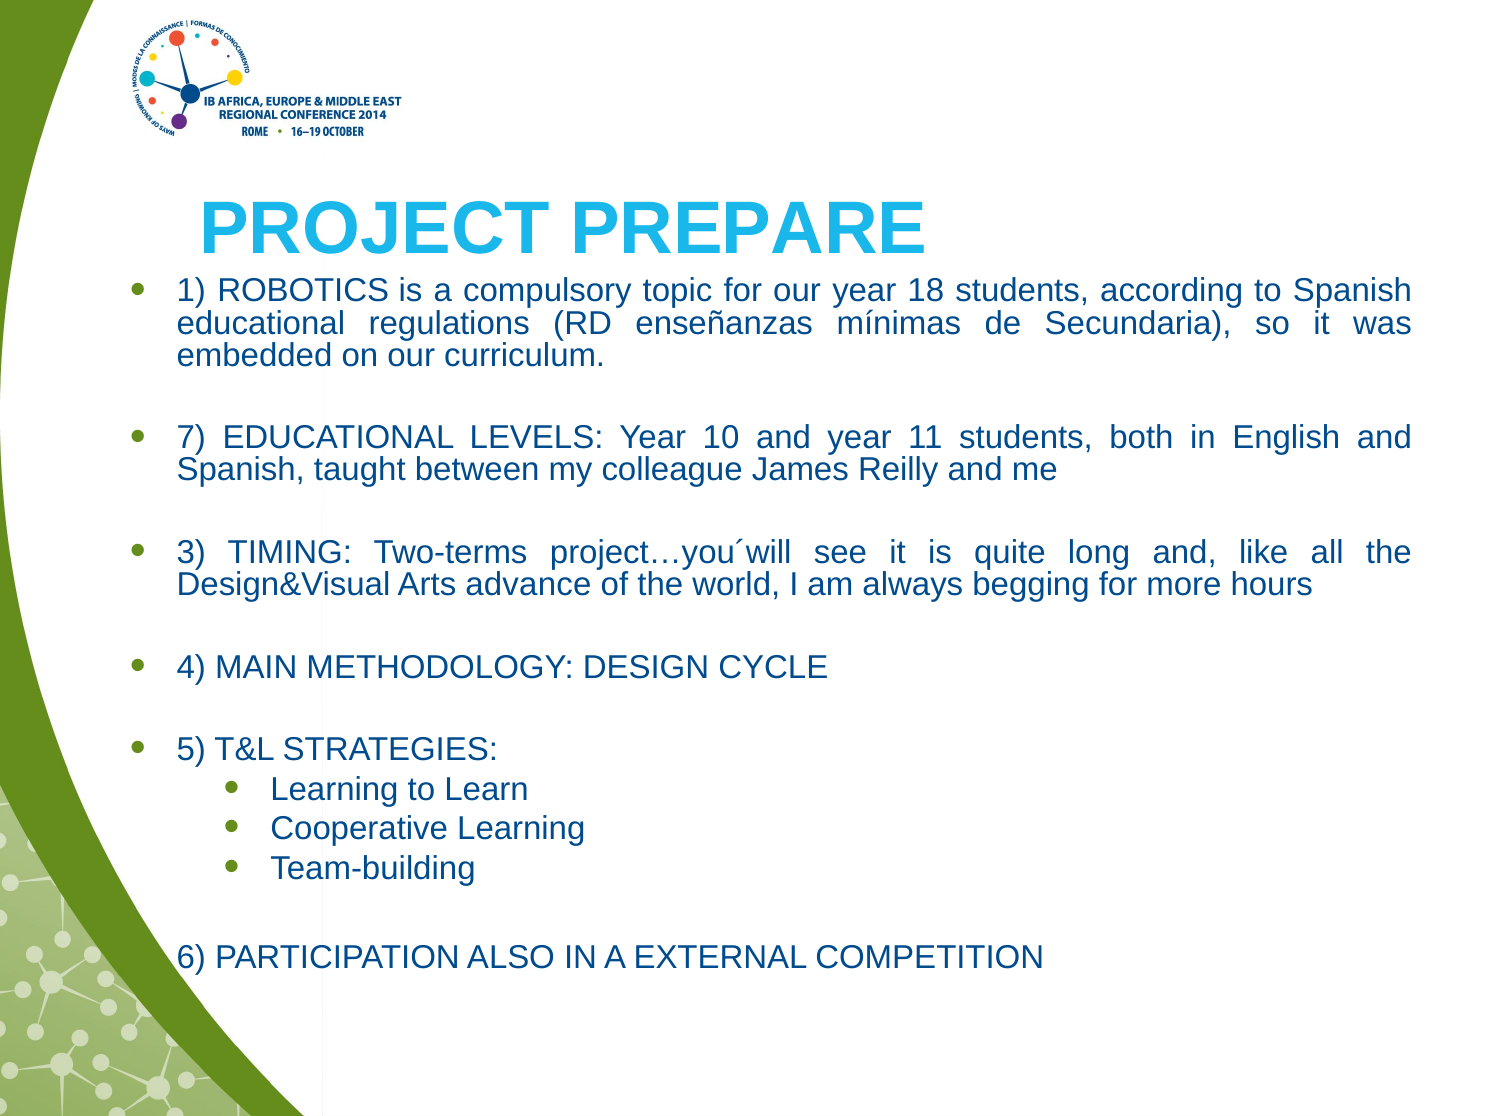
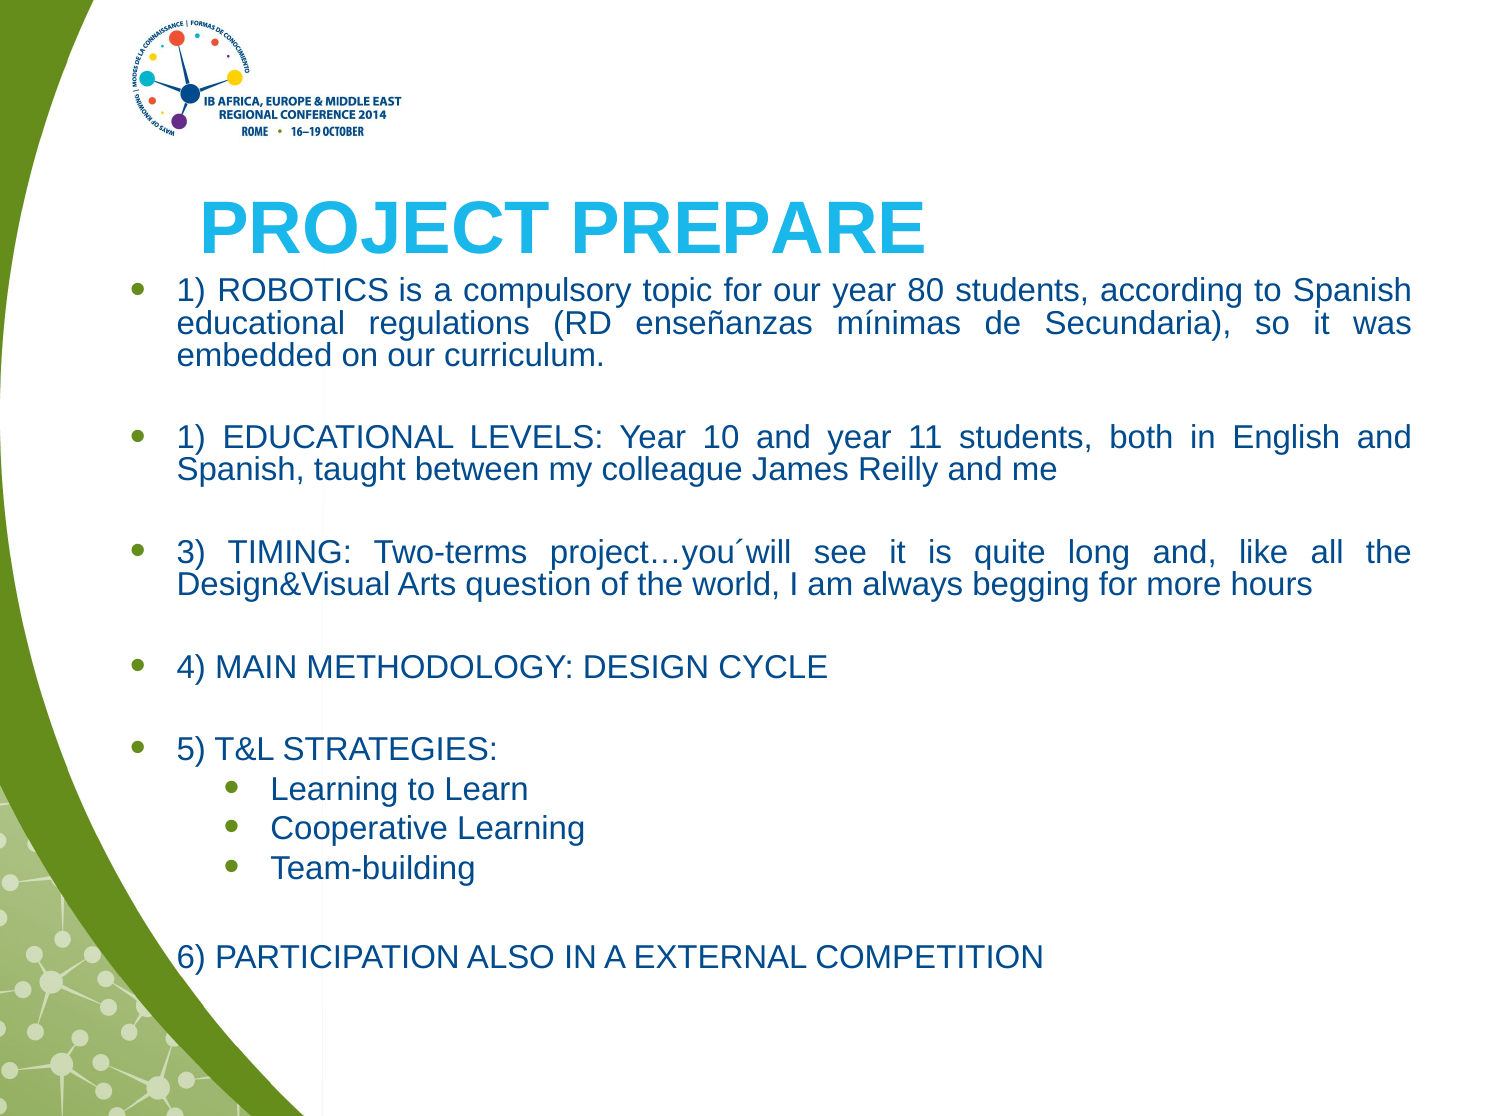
18: 18 -> 80
7 at (191, 438): 7 -> 1
advance: advance -> question
